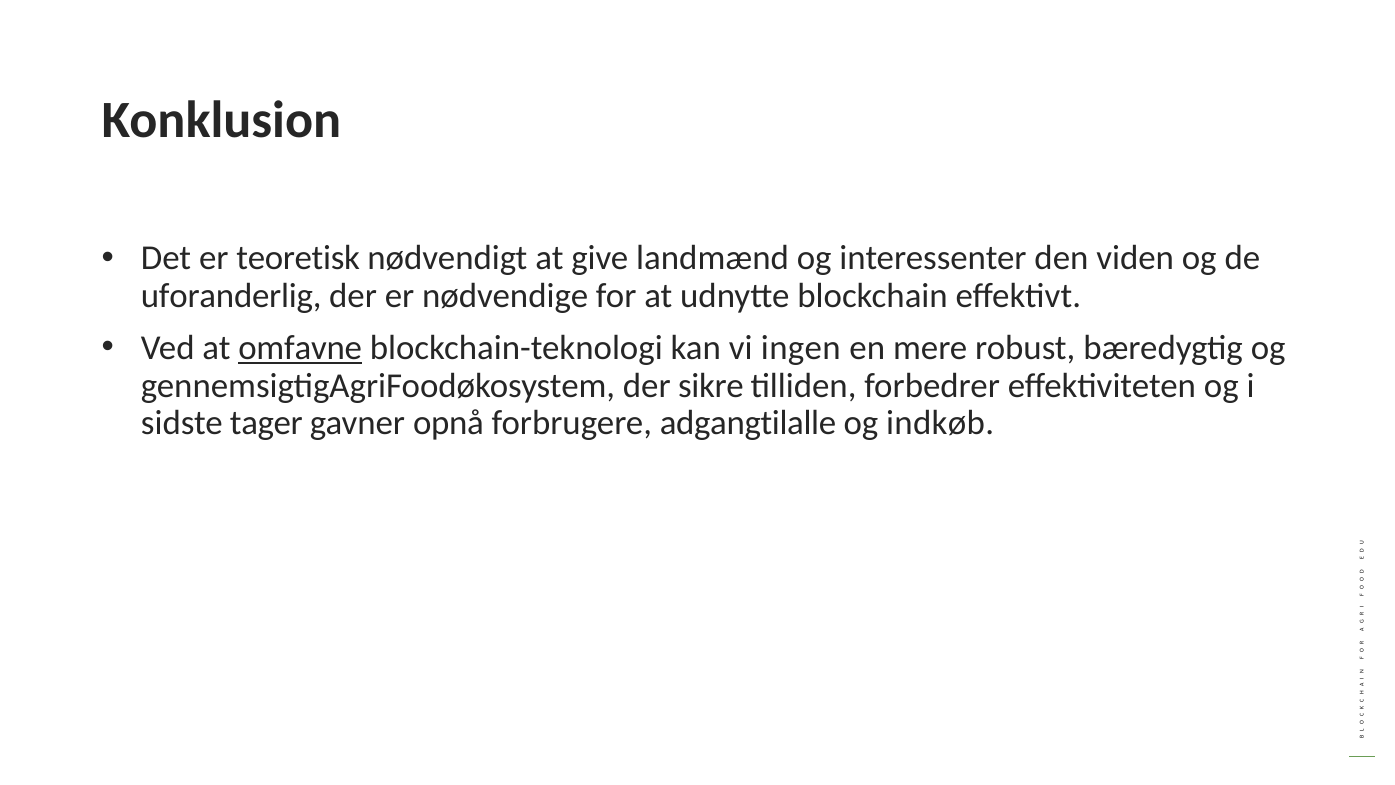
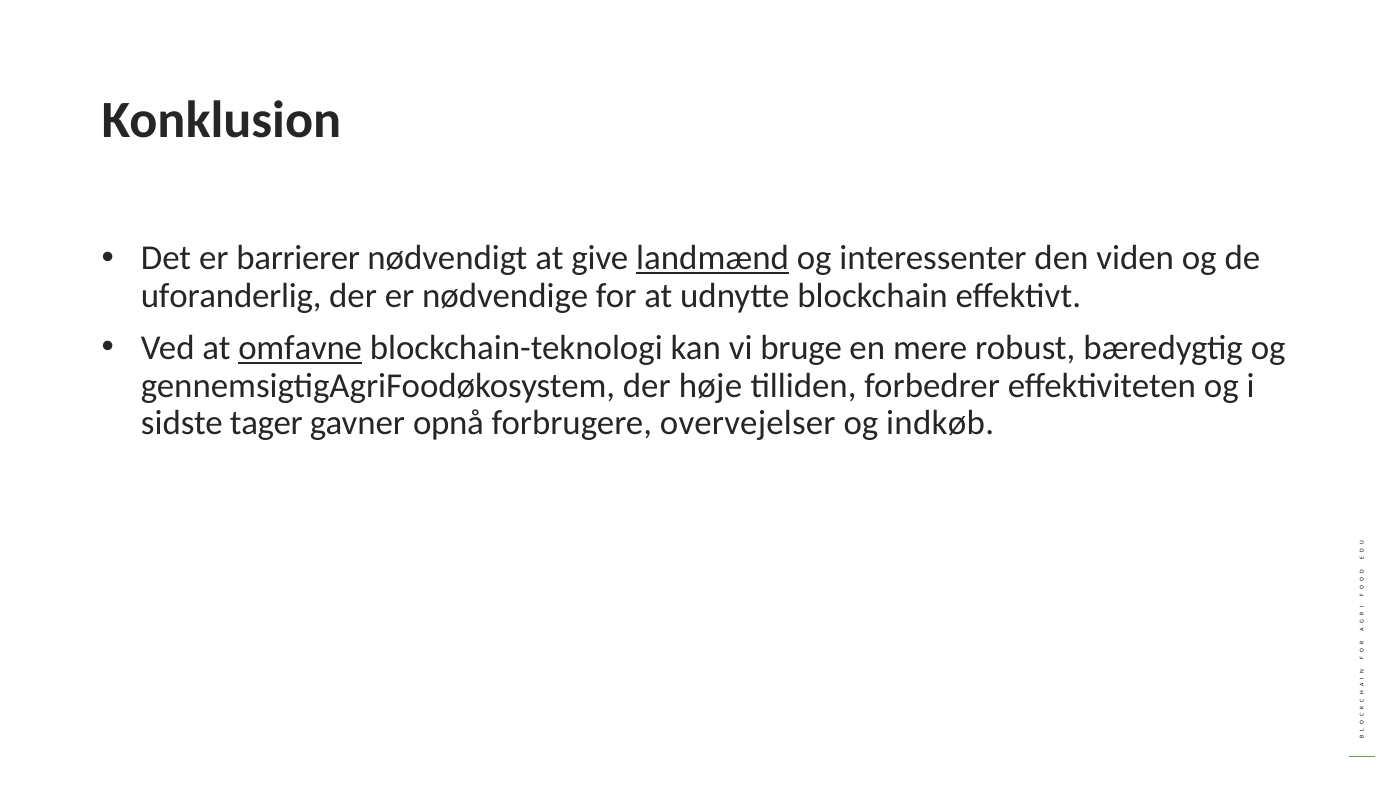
teoretisk: teoretisk -> barrierer
landmænd underline: none -> present
ingen: ingen -> bruge
sikre: sikre -> høje
adgangtilalle: adgangtilalle -> overvejelser
